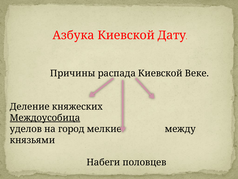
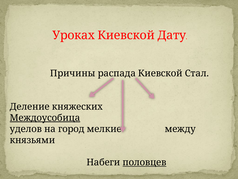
Азбука: Азбука -> Уроках
Веке: Веке -> Стал
половцев underline: none -> present
